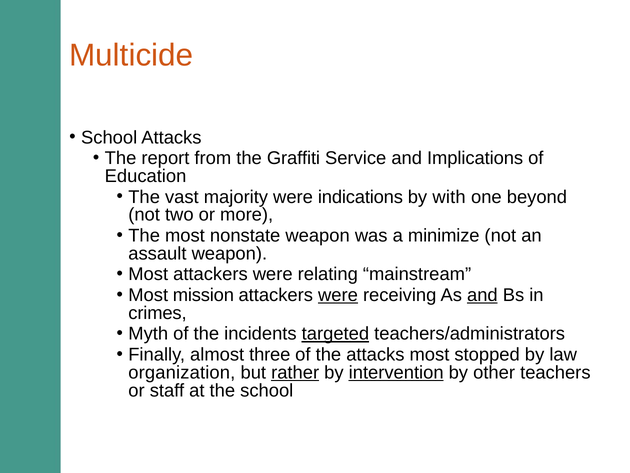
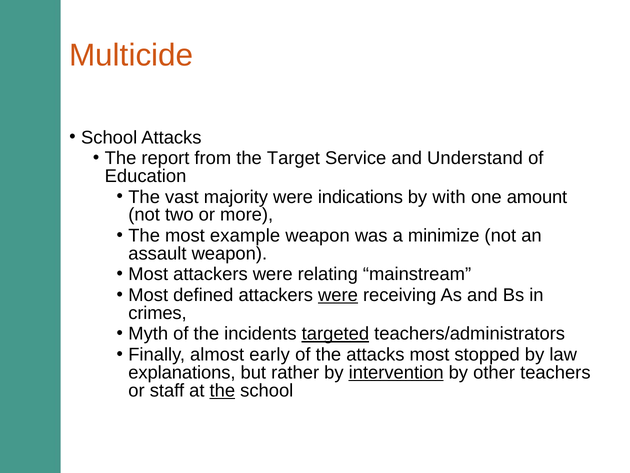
Graffiti: Graffiti -> Target
Implications: Implications -> Understand
beyond: beyond -> amount
nonstate: nonstate -> example
mission: mission -> defined
and at (482, 295) underline: present -> none
three: three -> early
organization: organization -> explanations
rather underline: present -> none
the at (222, 390) underline: none -> present
